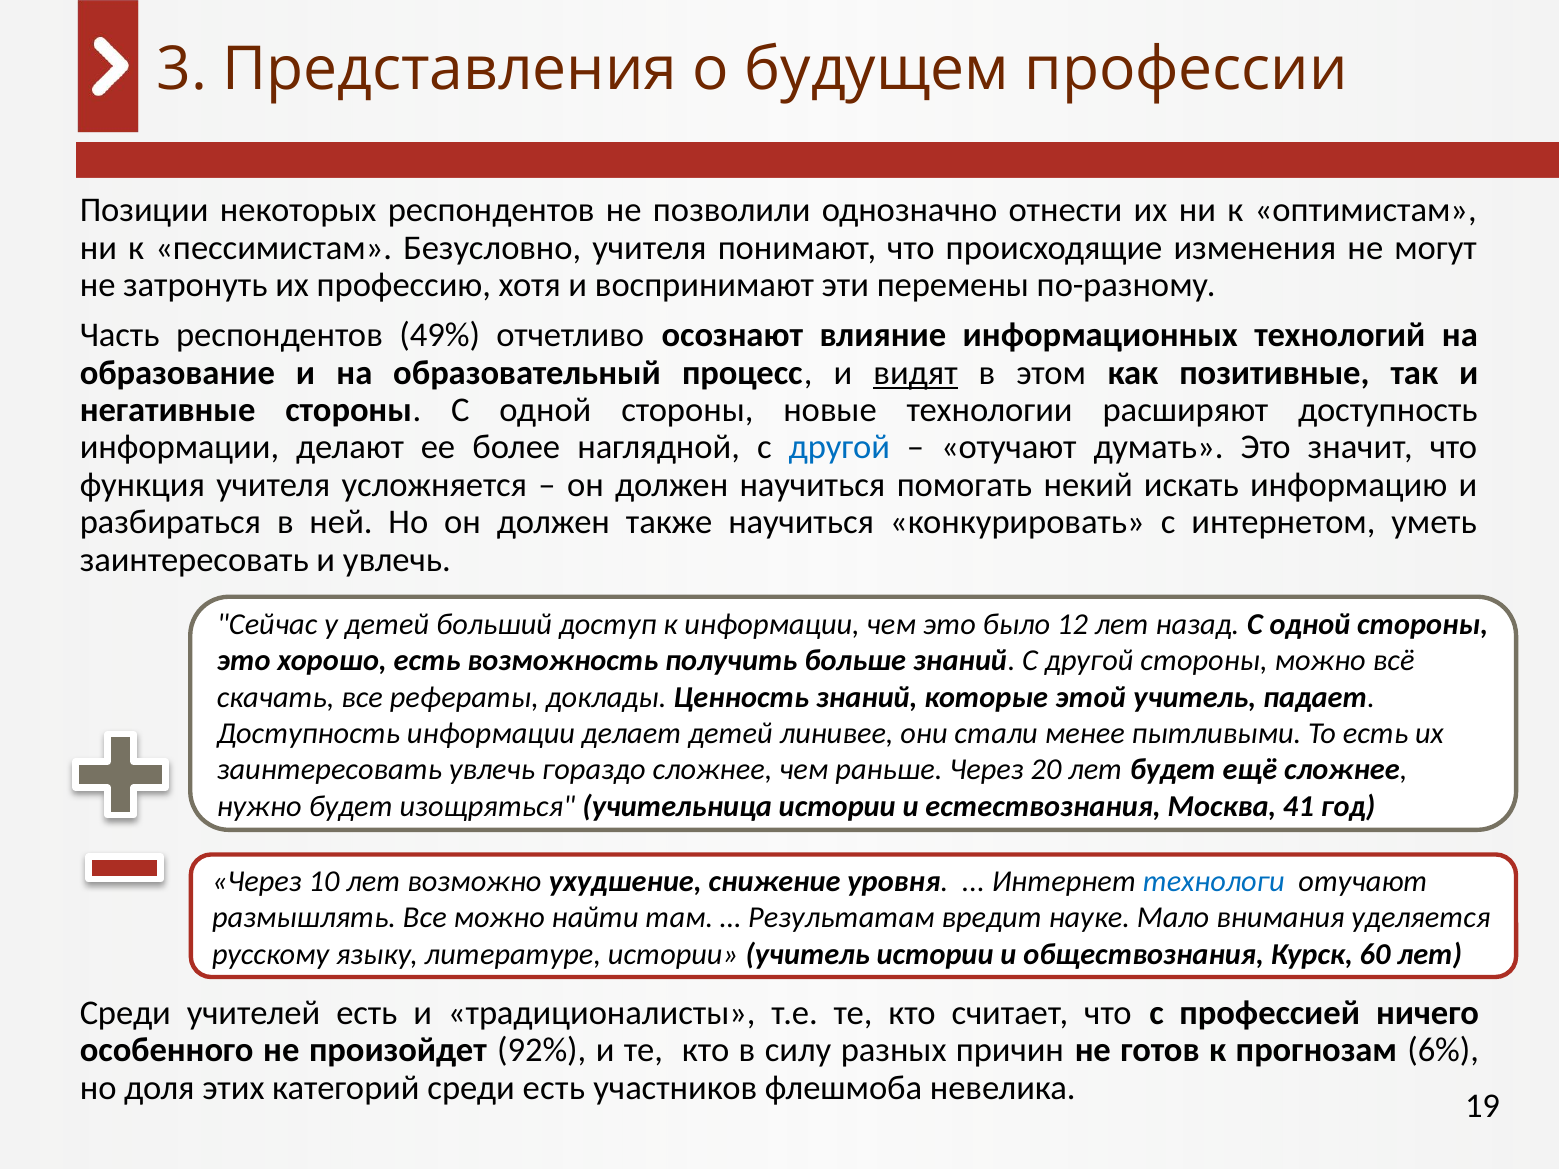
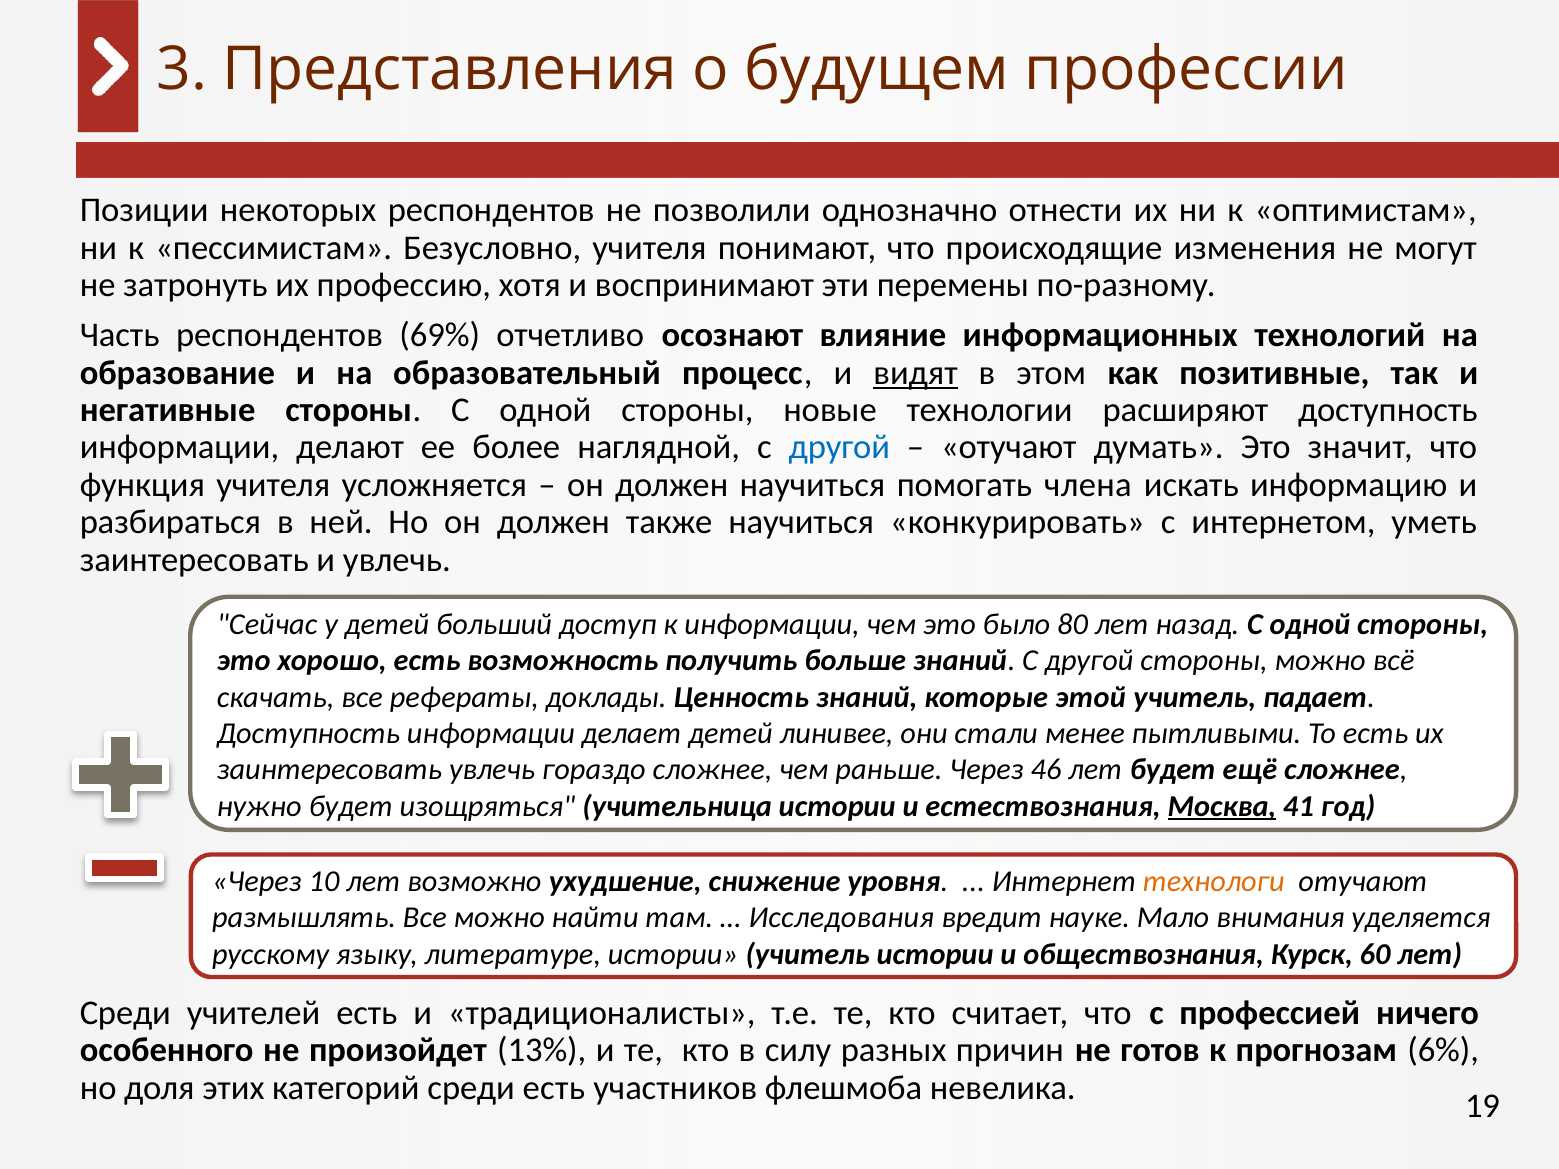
49%: 49% -> 69%
некий: некий -> члена
12: 12 -> 80
20: 20 -> 46
Москва underline: none -> present
технологи colour: blue -> orange
Результатам: Результатам -> Исследования
92%: 92% -> 13%
